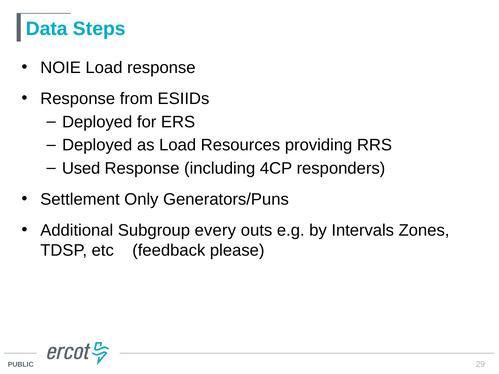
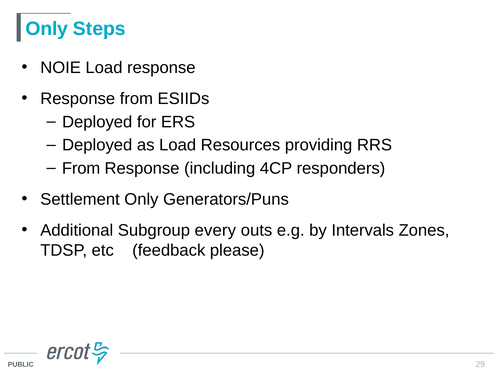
Data at (47, 29): Data -> Only
Used at (81, 169): Used -> From
